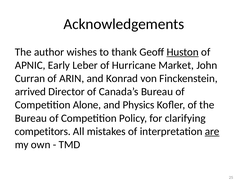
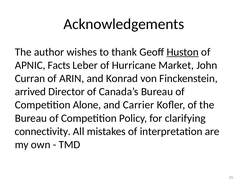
Early: Early -> Facts
Physics: Physics -> Carrier
competitors: competitors -> connectivity
are underline: present -> none
